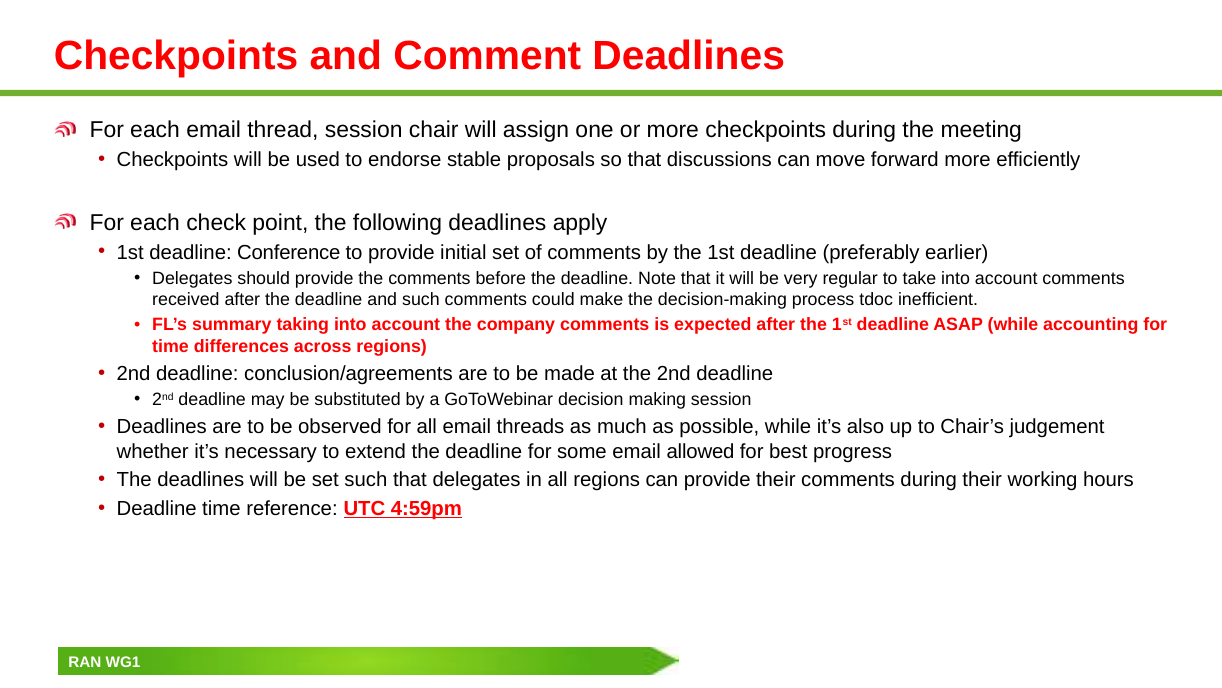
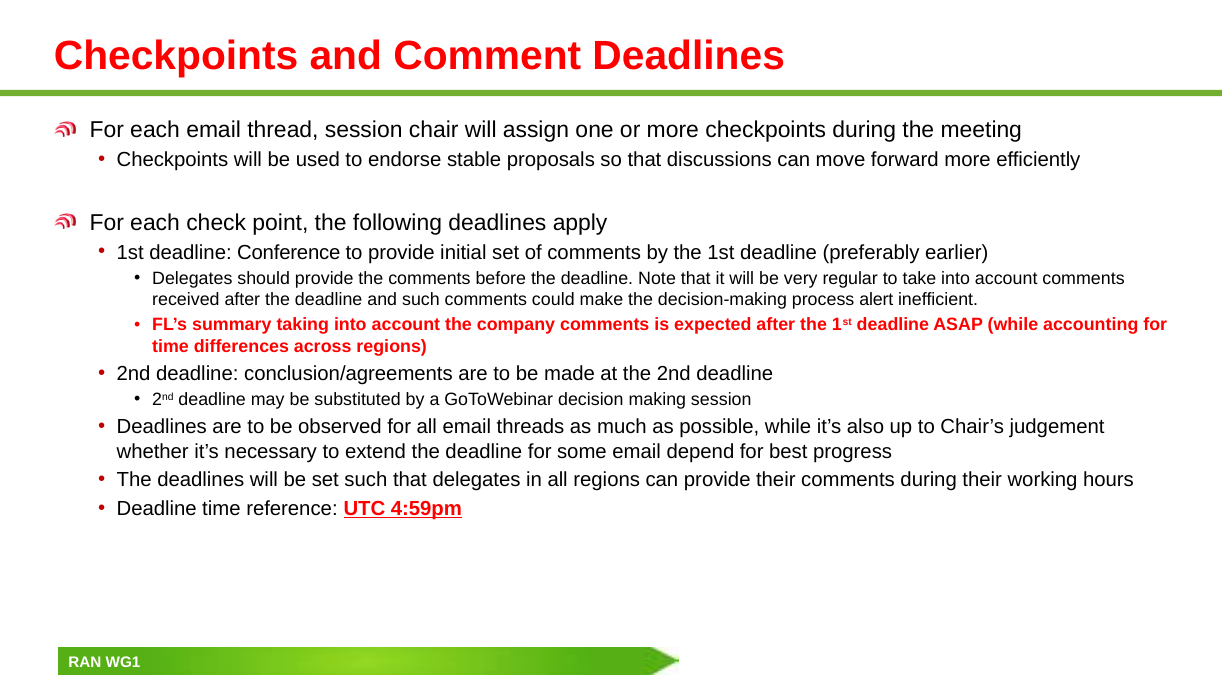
tdoc: tdoc -> alert
allowed: allowed -> depend
